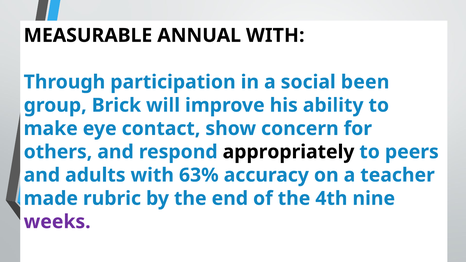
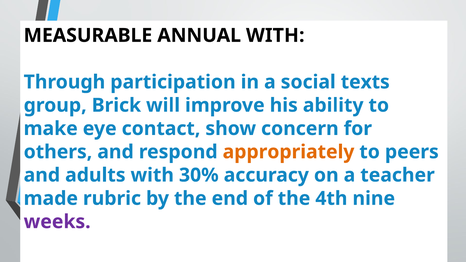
been: been -> texts
appropriately colour: black -> orange
63%: 63% -> 30%
